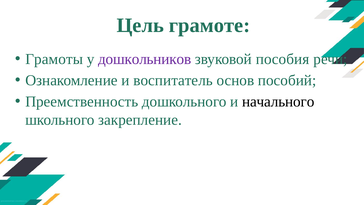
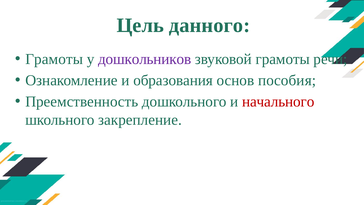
грамоте: грамоте -> данного
звуковой пособия: пособия -> грамоты
воспитатель: воспитатель -> образования
пособий: пособий -> пособия
начального colour: black -> red
